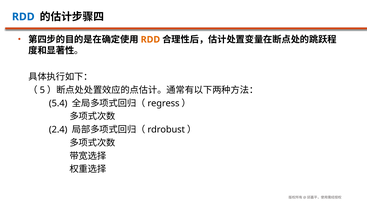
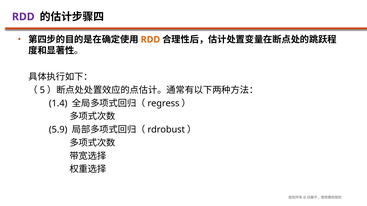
RDD at (23, 17) colour: blue -> purple
5.4: 5.4 -> 1.4
2.4: 2.4 -> 5.9
